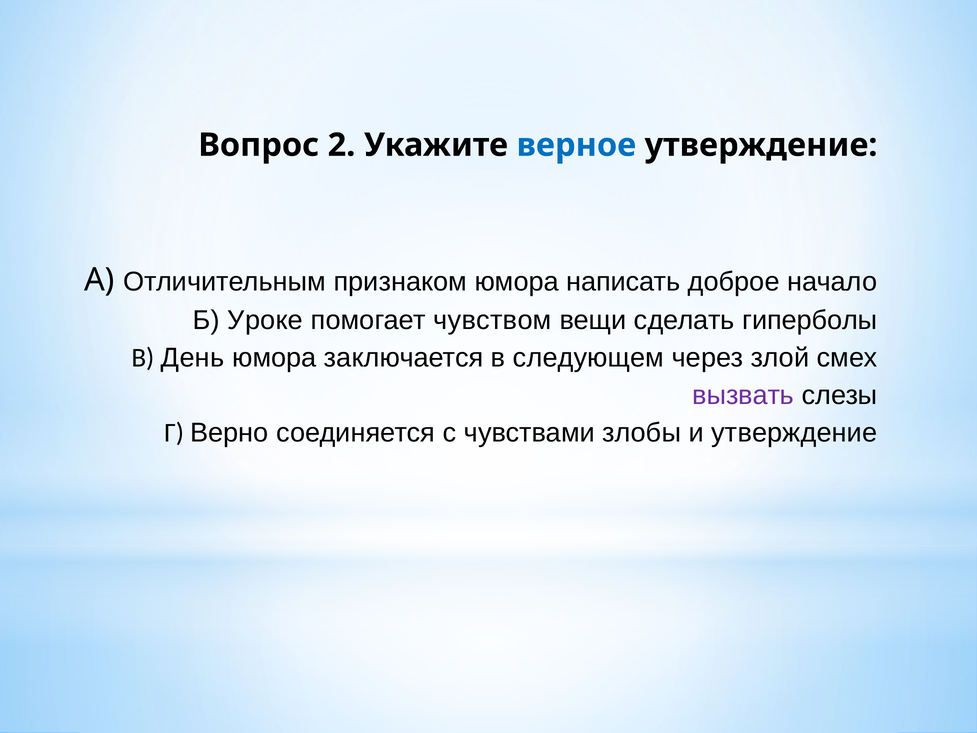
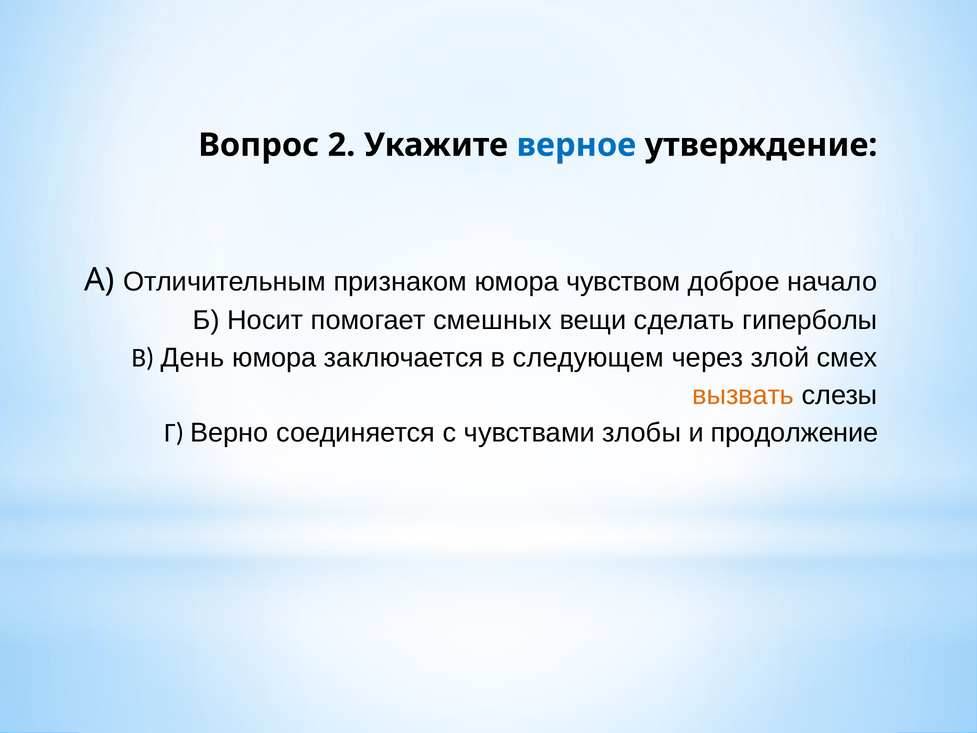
написать: написать -> чувством
Уроке: Уроке -> Носит
чувством: чувством -> смешных
вызвать colour: purple -> orange
и утверждение: утверждение -> продолжение
